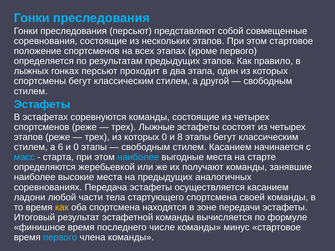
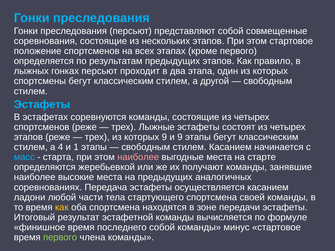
которых 0: 0 -> 9
и 8: 8 -> 9
6: 6 -> 4
и 0: 0 -> 1
наиболее at (138, 157) colour: light blue -> pink
последнего числе: числе -> собой
первого at (60, 238) colour: light blue -> light green
